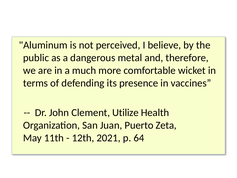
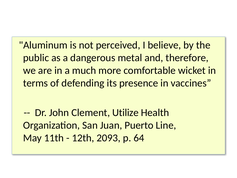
Zeta: Zeta -> Line
2021: 2021 -> 2093
